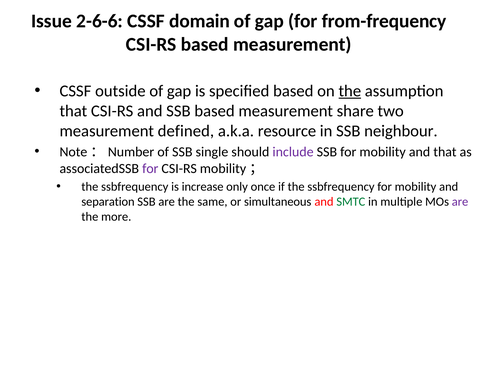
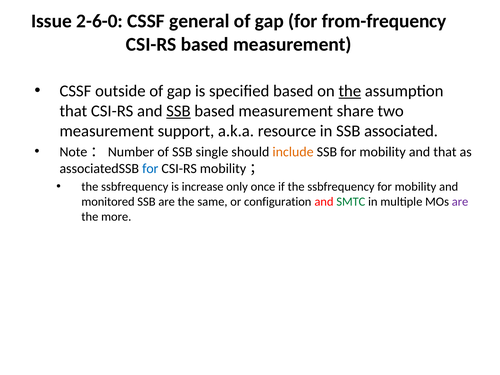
2-6-6: 2-6-6 -> 2-6-0
domain: domain -> general
SSB at (178, 111) underline: none -> present
defined: defined -> support
neighbour: neighbour -> associated
include colour: purple -> orange
for at (150, 169) colour: purple -> blue
separation: separation -> monitored
simultaneous: simultaneous -> configuration
